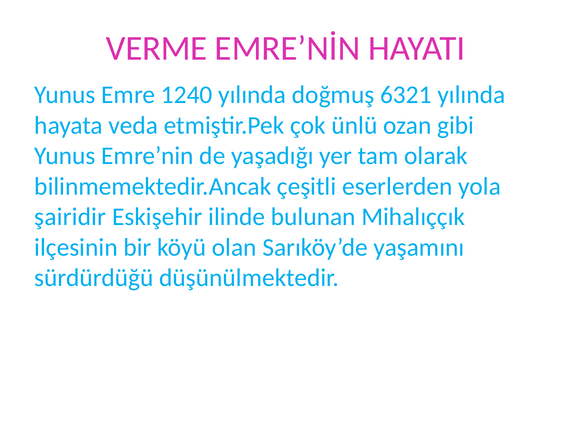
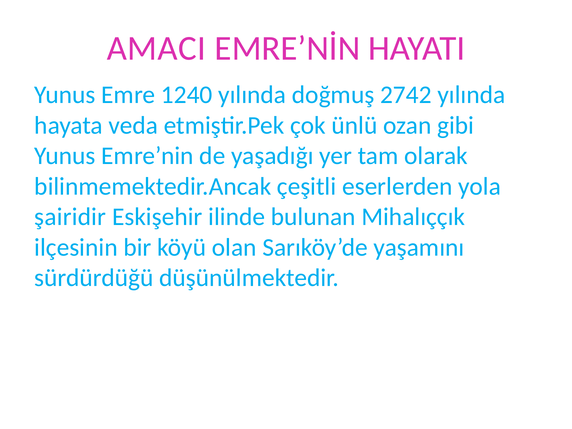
VERME: VERME -> AMACI
6321: 6321 -> 2742
